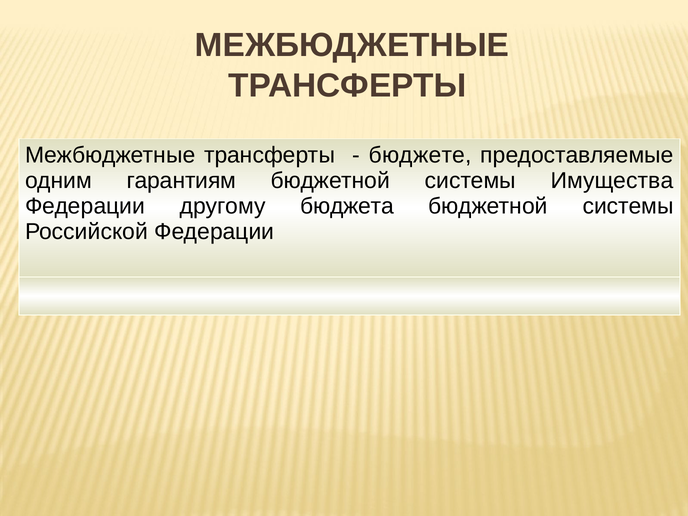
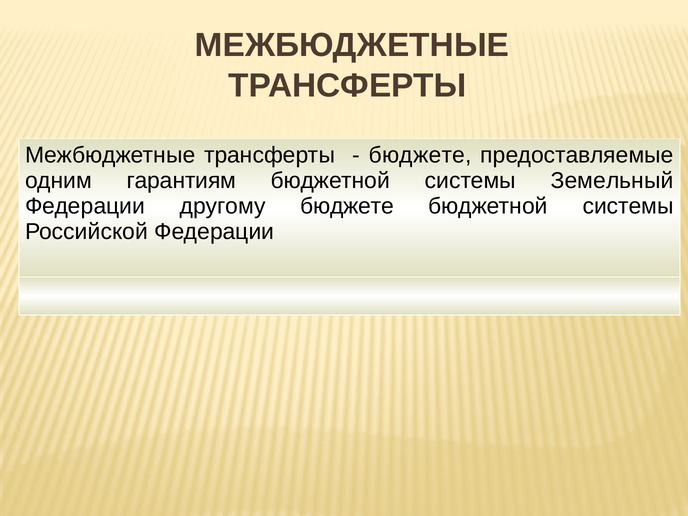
Имущества: Имущества -> Земельный
другому бюджета: бюджета -> бюджете
